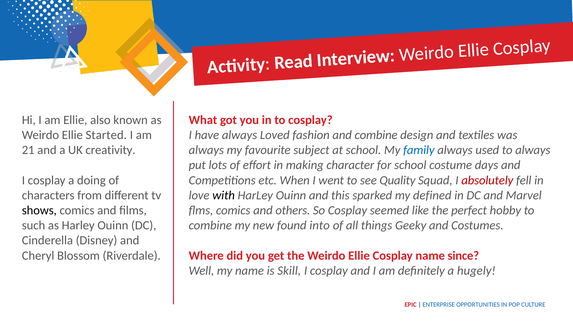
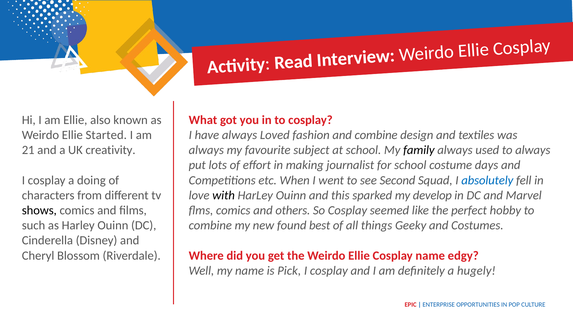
family colour: blue -> black
character: character -> journalist
Quality: Quality -> Second
absolutely colour: red -> blue
defined: defined -> develop
into: into -> best
since: since -> edgy
Skill: Skill -> Pick
